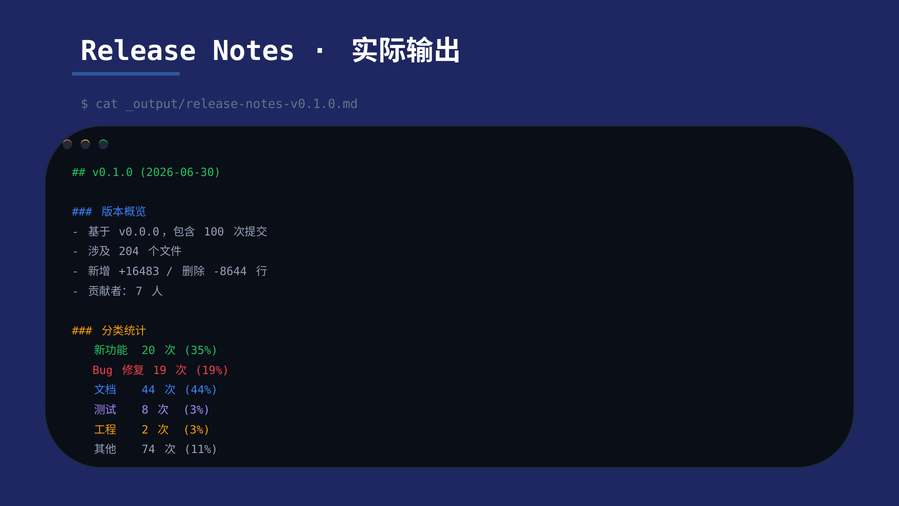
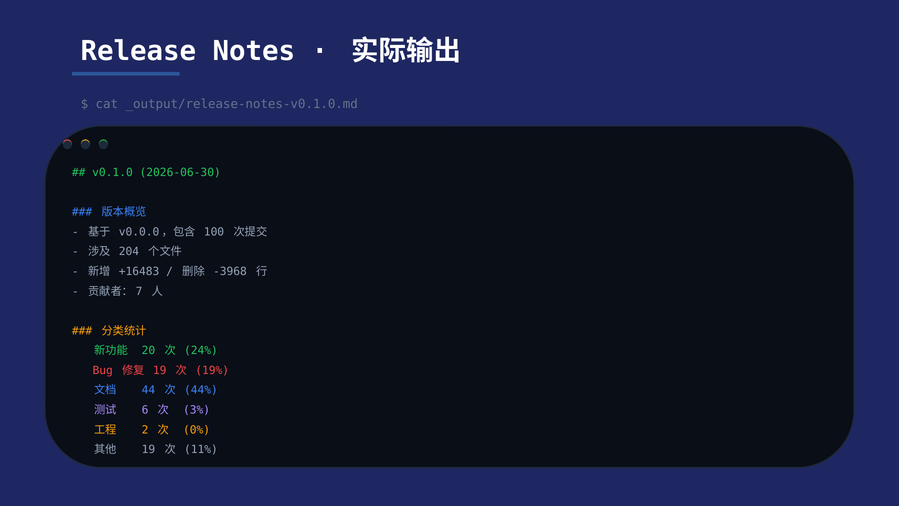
-8644: -8644 -> -3968
35%: 35% -> 24%
8: 8 -> 6
3% at (197, 430): 3% -> 0%
74 at (148, 449): 74 -> 19
